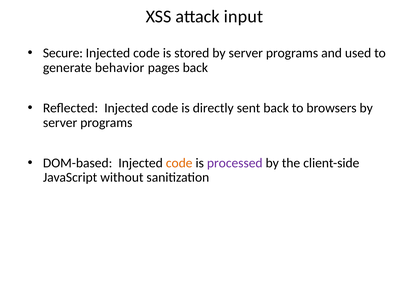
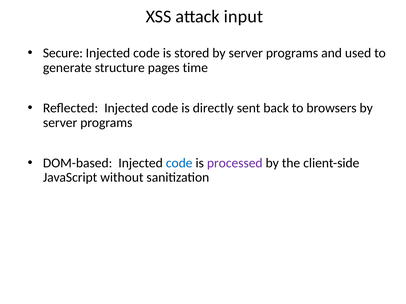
behavior: behavior -> structure
pages back: back -> time
code at (179, 163) colour: orange -> blue
